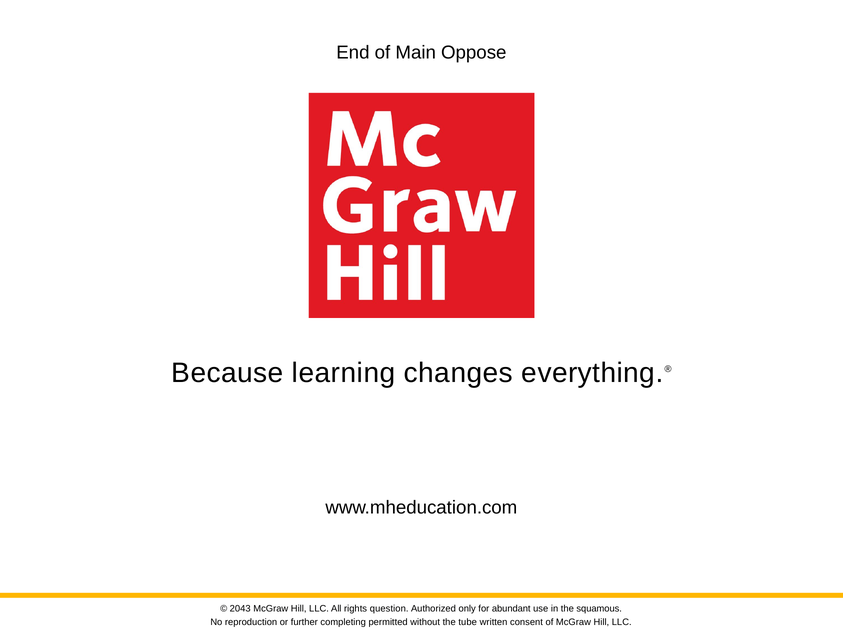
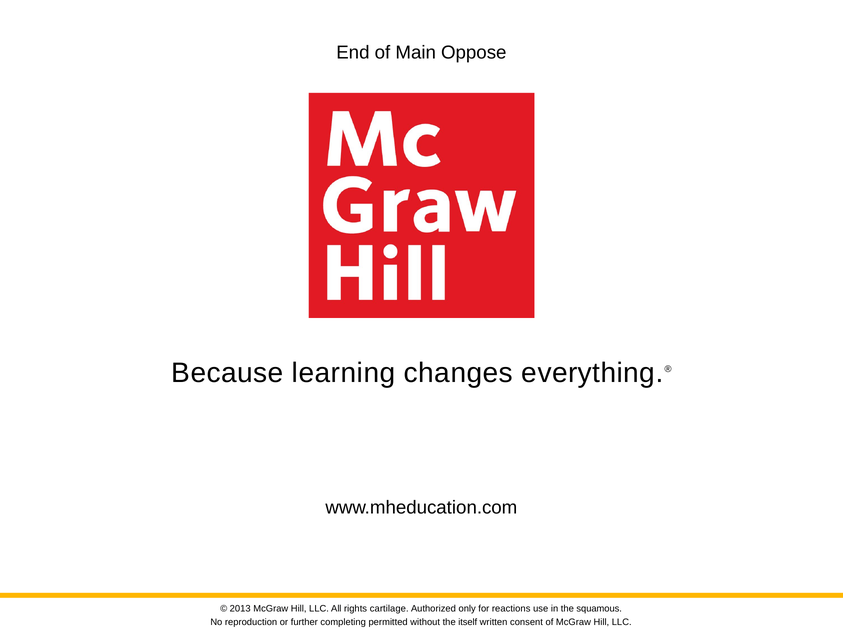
2043: 2043 -> 2013
question: question -> cartilage
abundant: abundant -> reactions
tube: tube -> itself
